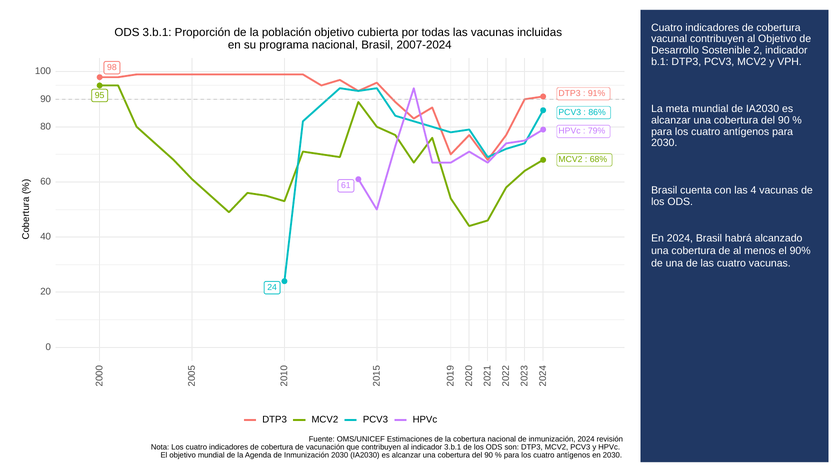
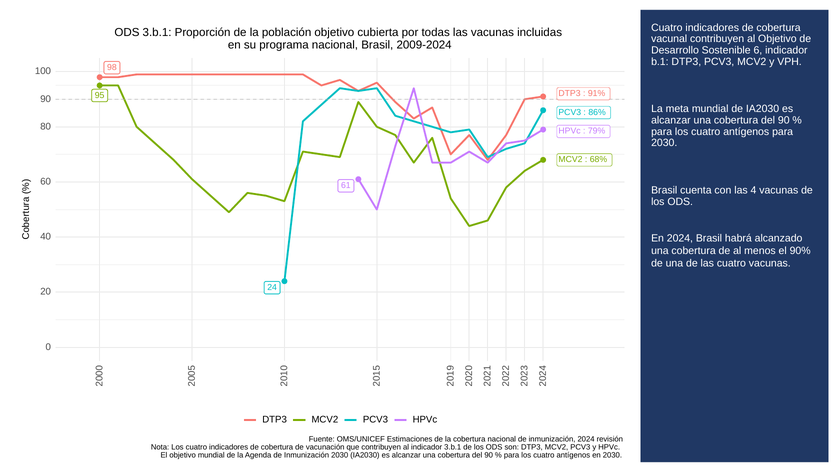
2007-2024: 2007-2024 -> 2009-2024
Sostenible 2: 2 -> 6
